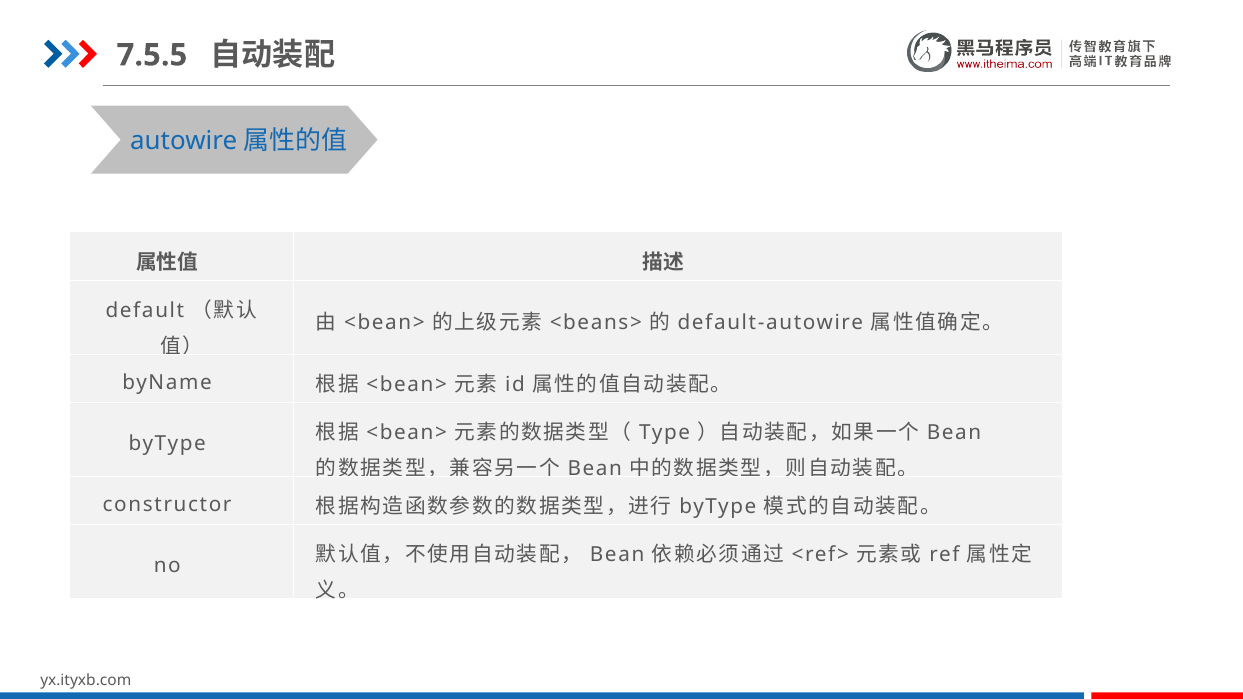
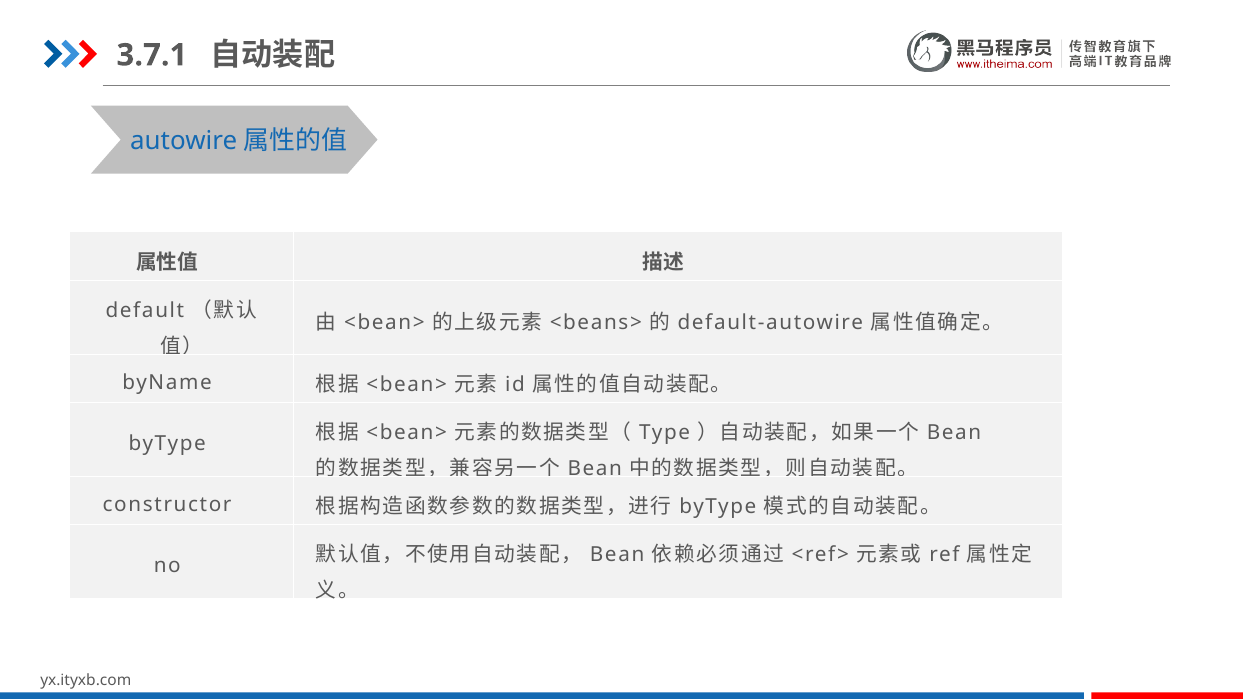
7.5.5: 7.5.5 -> 3.7.1
